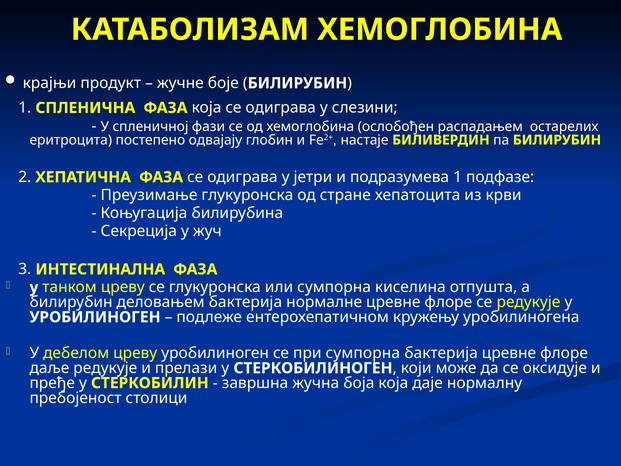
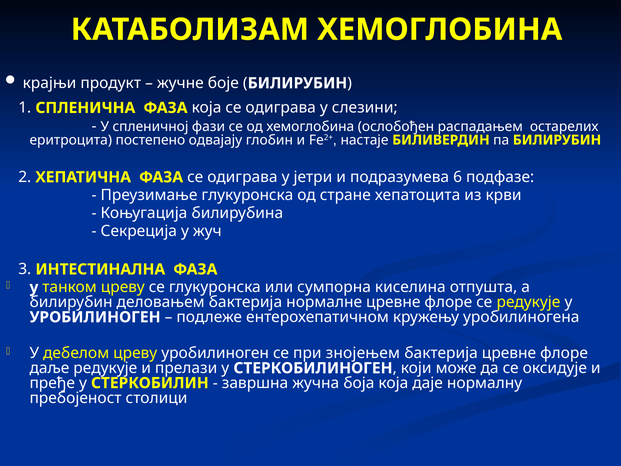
подразумева 1: 1 -> 6
при сумпорна: сумпорна -> знојењем
